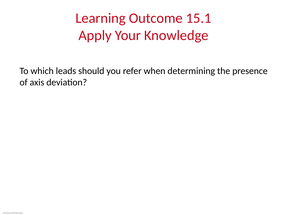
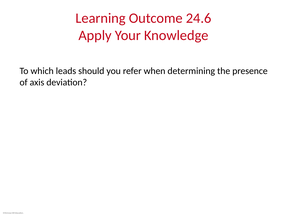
15.1: 15.1 -> 24.6
